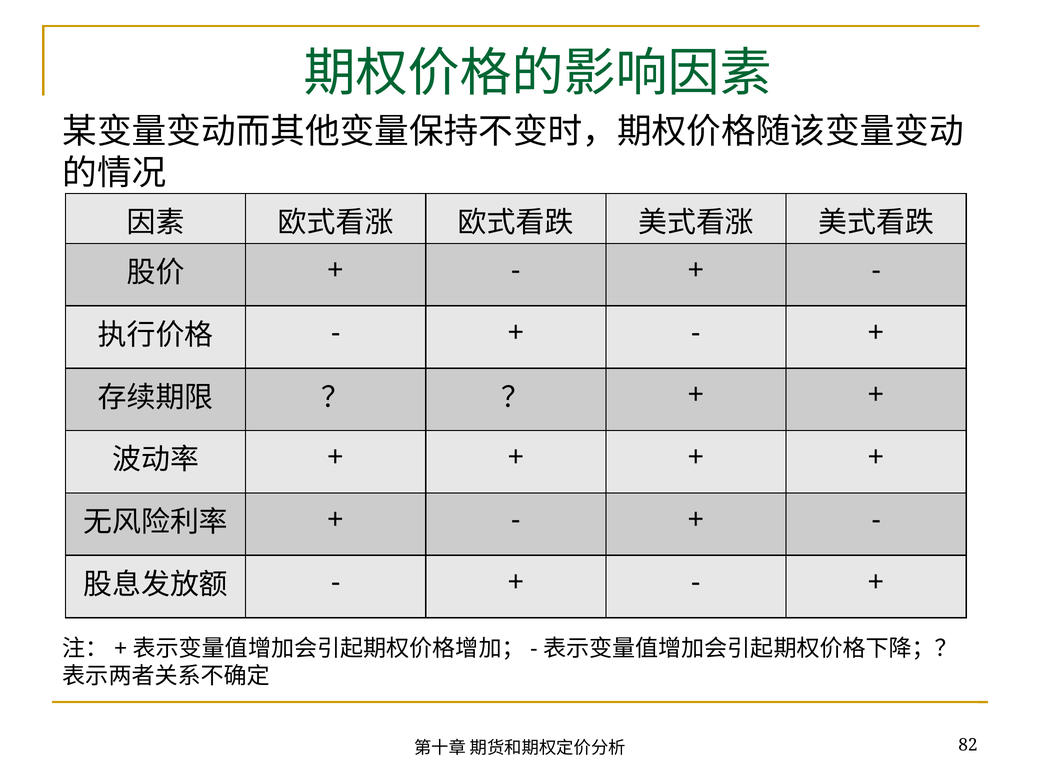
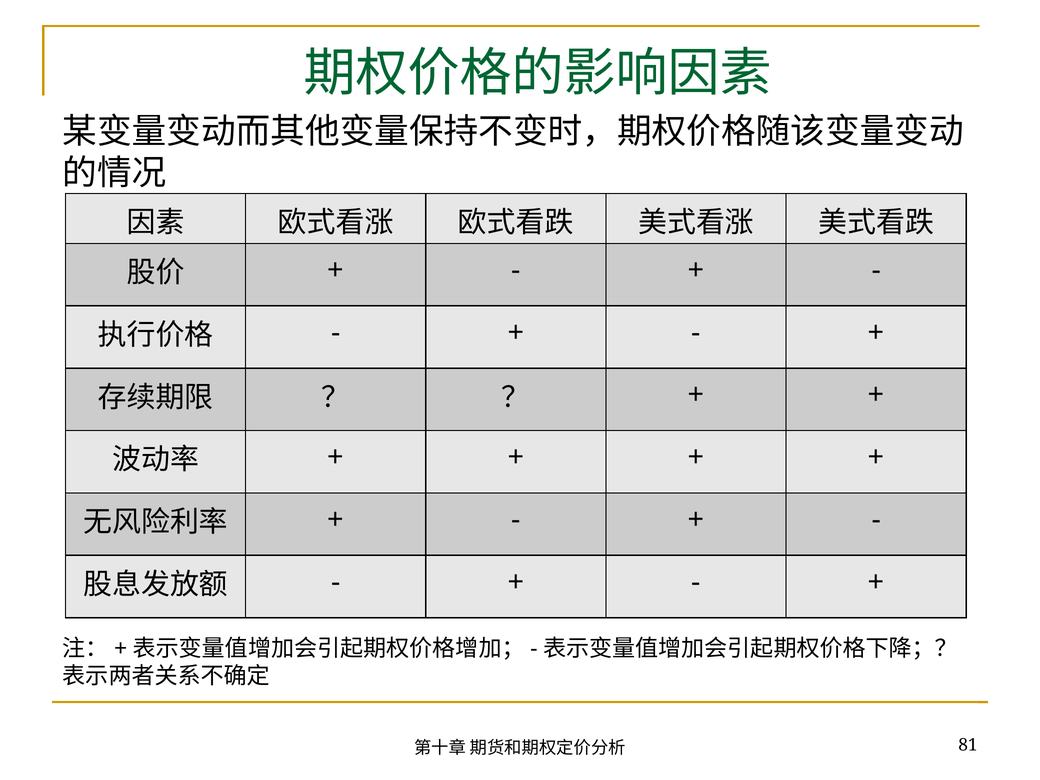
82: 82 -> 81
